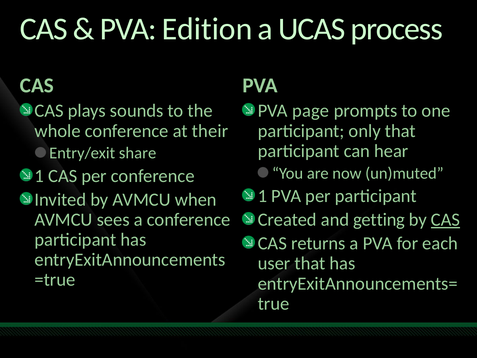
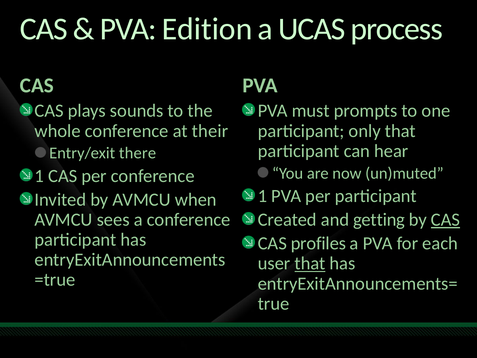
page: page -> must
share: share -> there
returns: returns -> profiles
that at (310, 263) underline: none -> present
